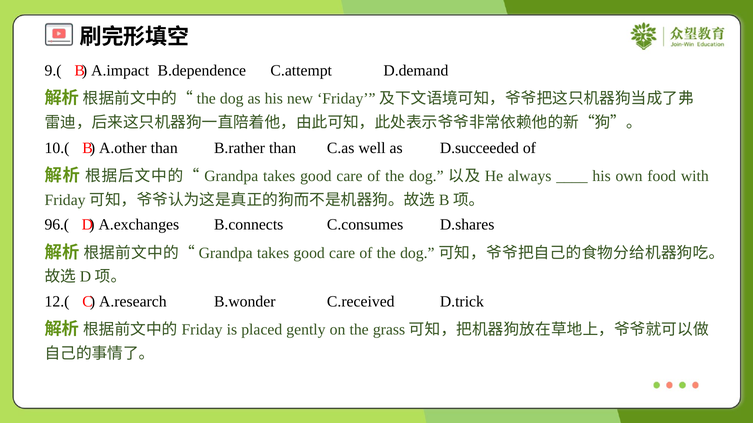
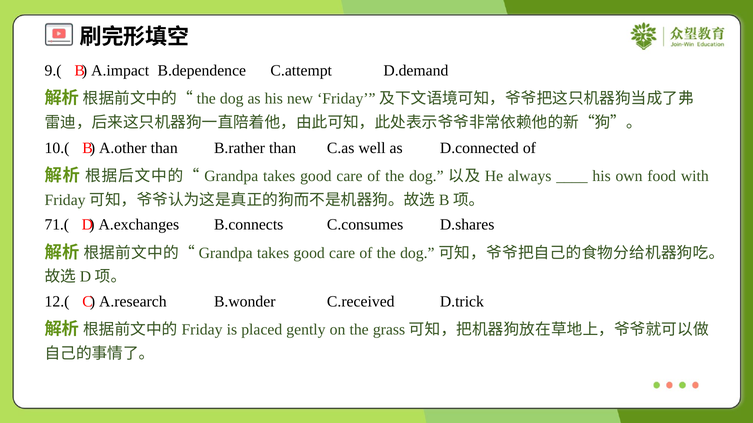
D.succeeded: D.succeeded -> D.connected
96.(: 96.( -> 71.(
